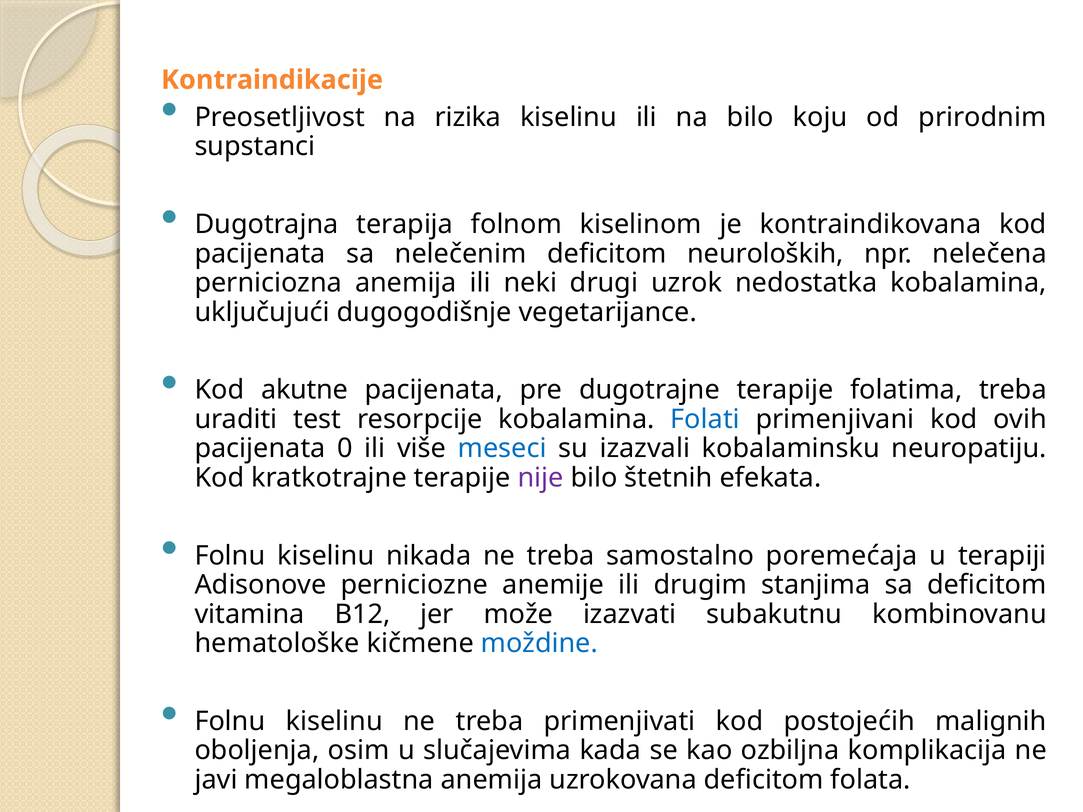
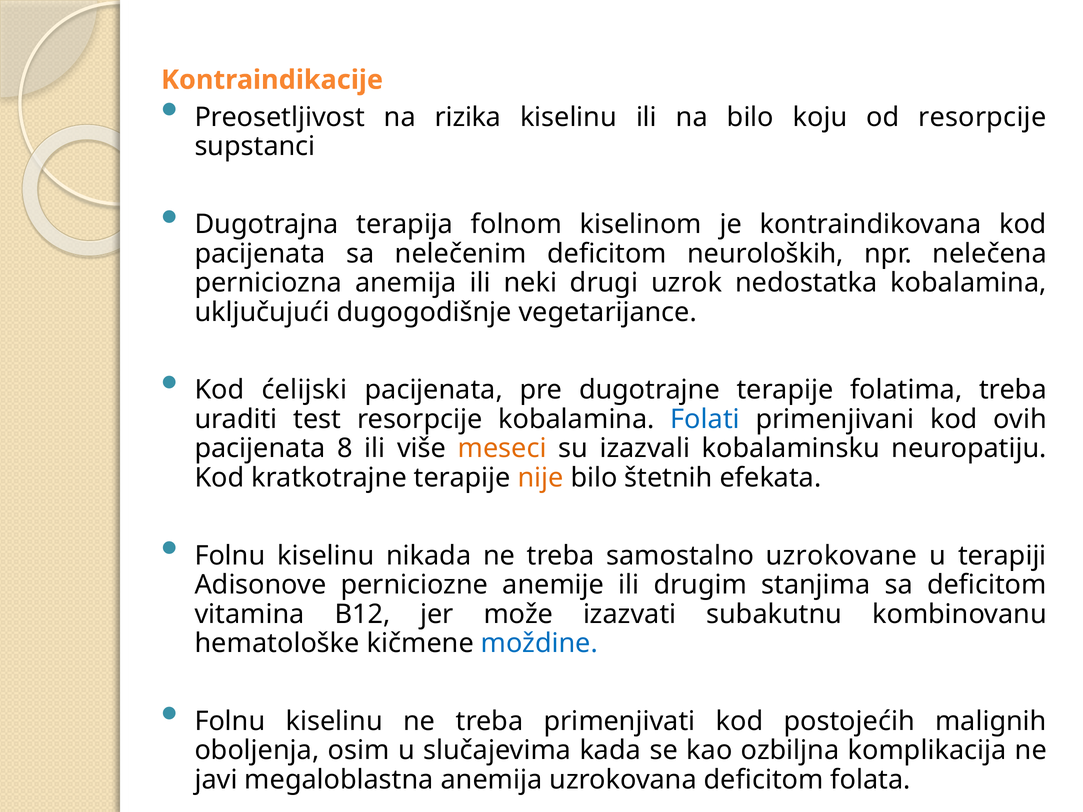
od prirodnim: prirodnim -> resorpcije
akutne: akutne -> ćelijski
0: 0 -> 8
meseci colour: blue -> orange
nije colour: purple -> orange
poremećaja: poremećaja -> uzrokovane
